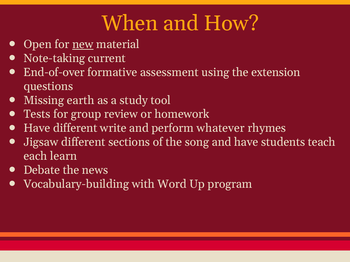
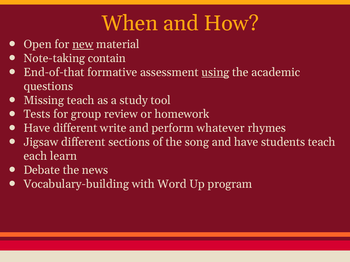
current: current -> contain
End-of-over: End-of-over -> End-of-that
using underline: none -> present
extension: extension -> academic
Missing earth: earth -> teach
